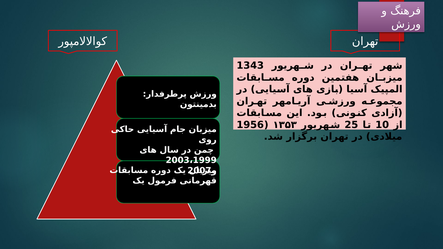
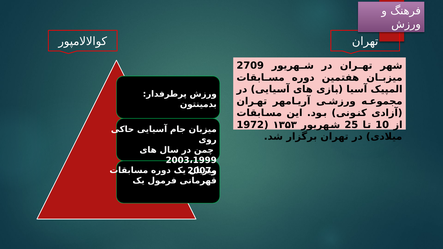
1343: 1343 -> 2709
1956: 1956 -> 1972
